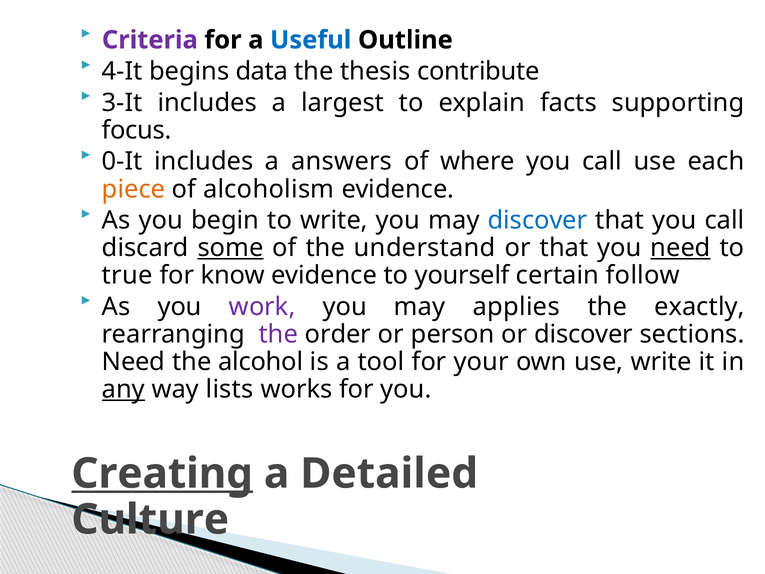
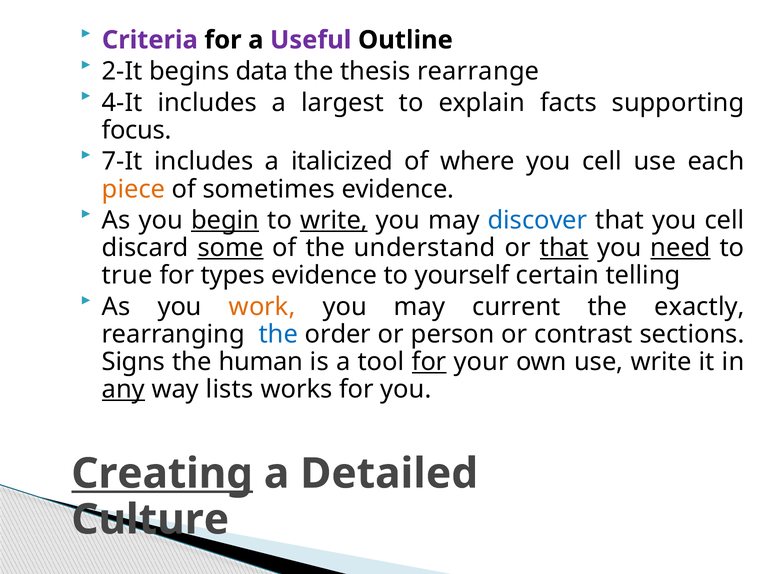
Useful colour: blue -> purple
4-It: 4-It -> 2-It
contribute: contribute -> rearrange
3-It: 3-It -> 4-It
0-It: 0-It -> 7-It
answers: answers -> italicized
where you call: call -> cell
alcoholism: alcoholism -> sometimes
begin underline: none -> present
write at (334, 220) underline: none -> present
that you call: call -> cell
that at (564, 248) underline: none -> present
know: know -> types
follow: follow -> telling
work colour: purple -> orange
applies: applies -> current
the at (278, 334) colour: purple -> blue
or discover: discover -> contrast
Need at (133, 362): Need -> Signs
alcohol: alcohol -> human
for at (429, 362) underline: none -> present
